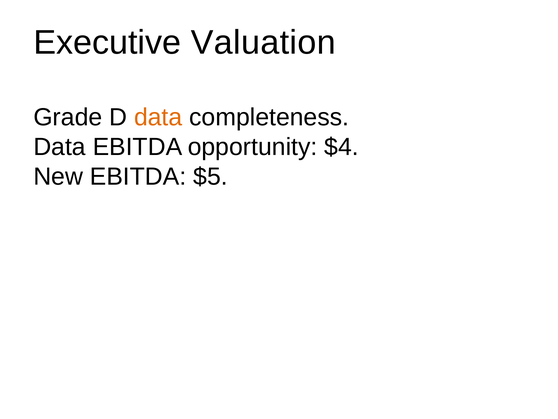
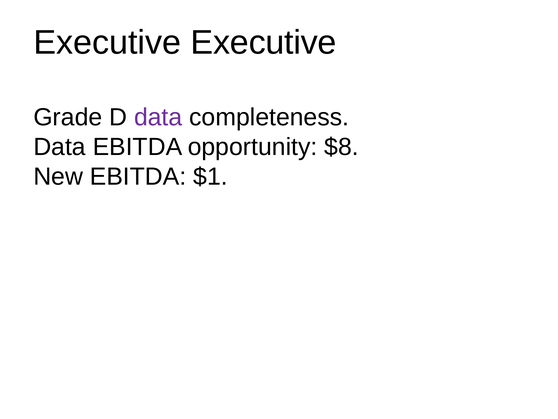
Executive Valuation: Valuation -> Executive
data at (158, 117) colour: orange -> purple
$4: $4 -> $8
$5: $5 -> $1
